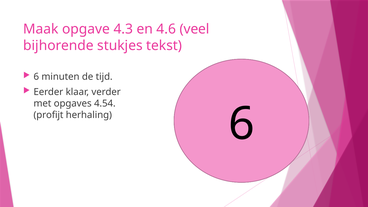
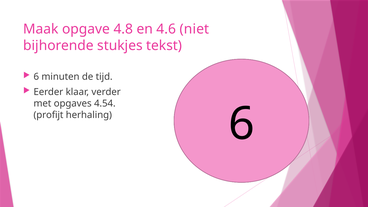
4.3: 4.3 -> 4.8
veel: veel -> niet
